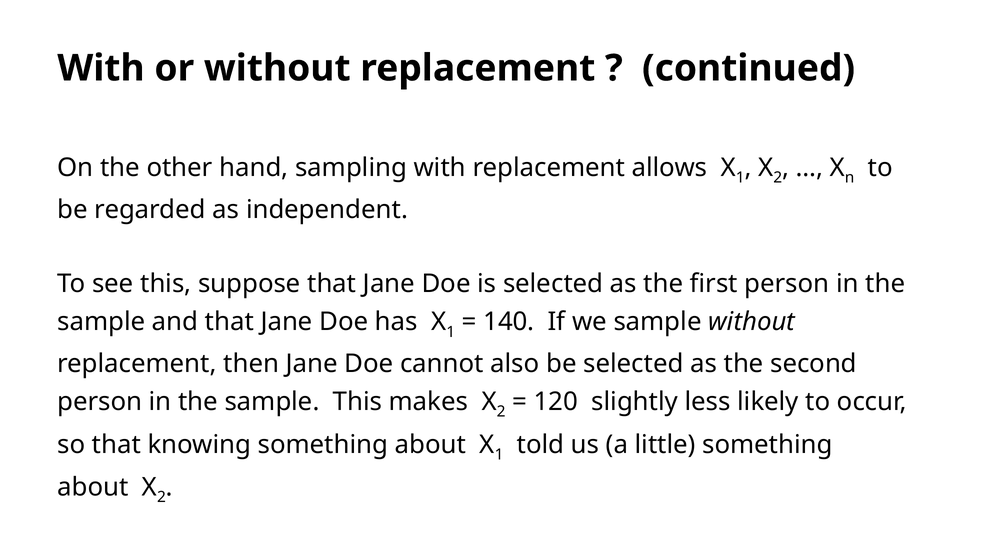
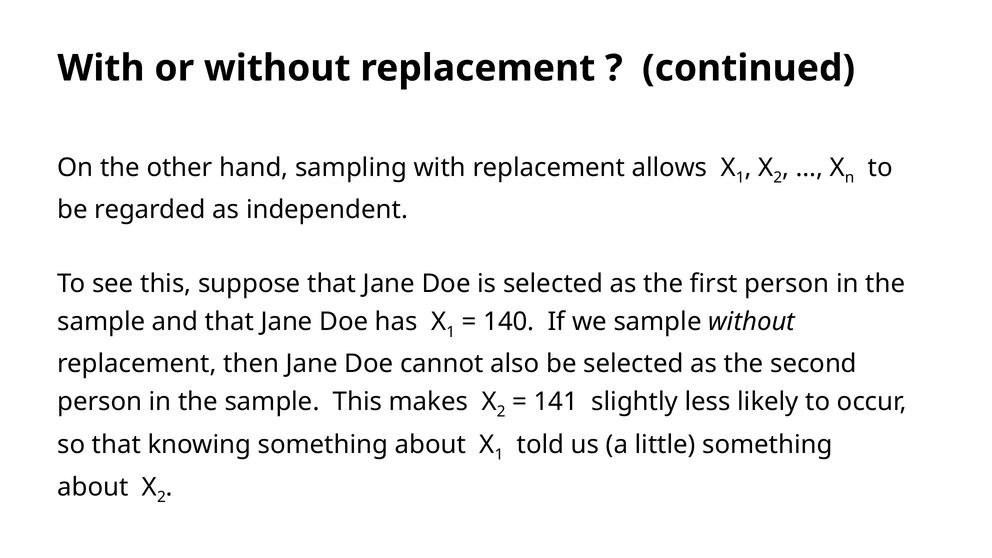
120: 120 -> 141
